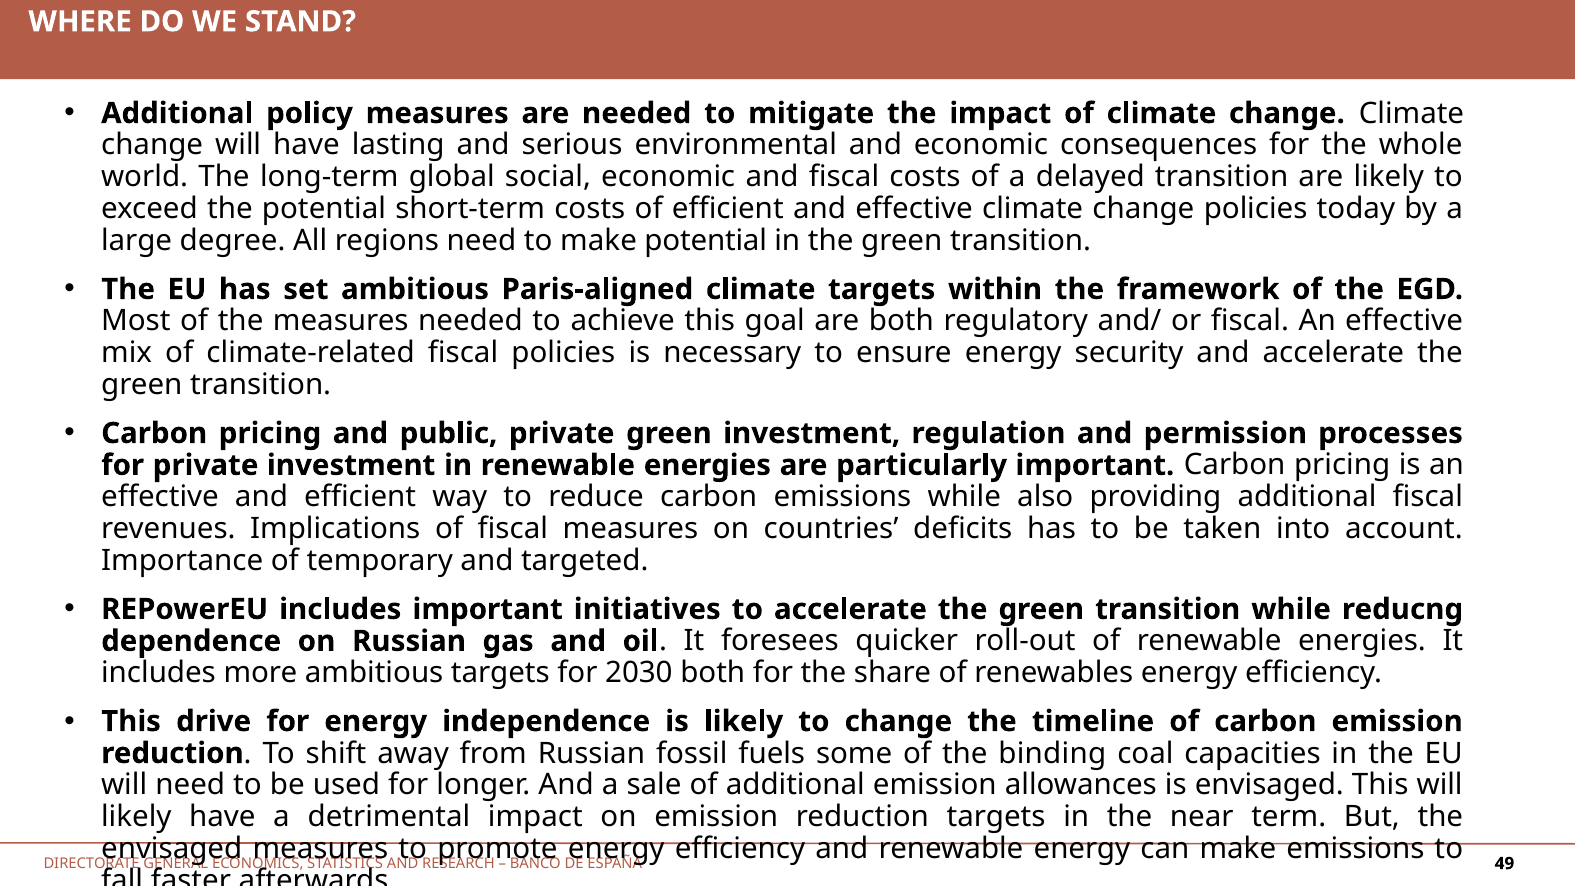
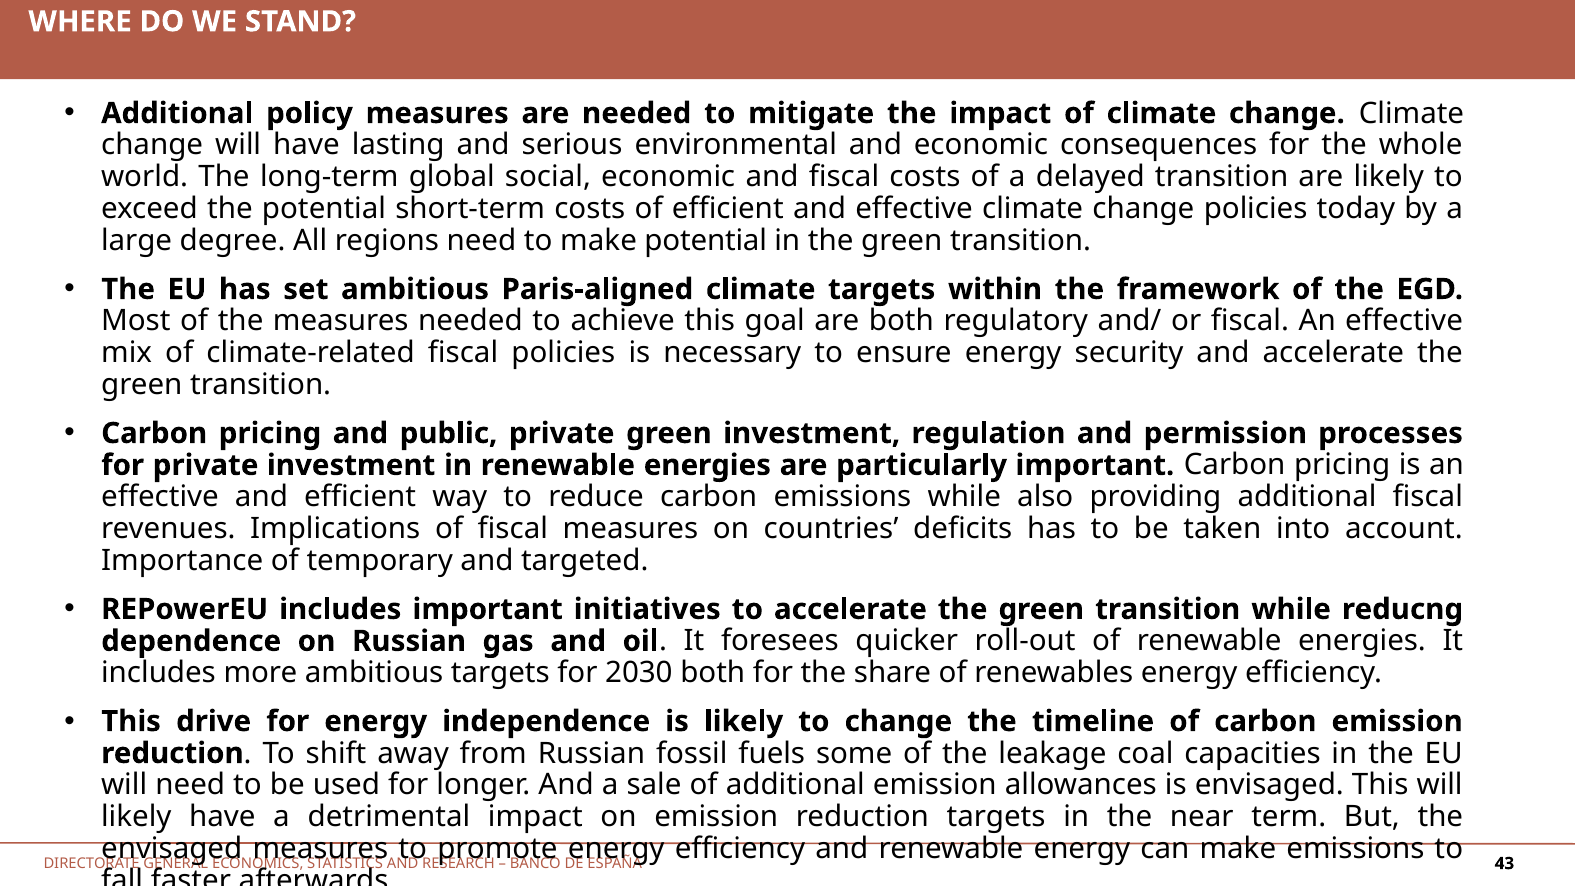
binding: binding -> leakage
49: 49 -> 43
